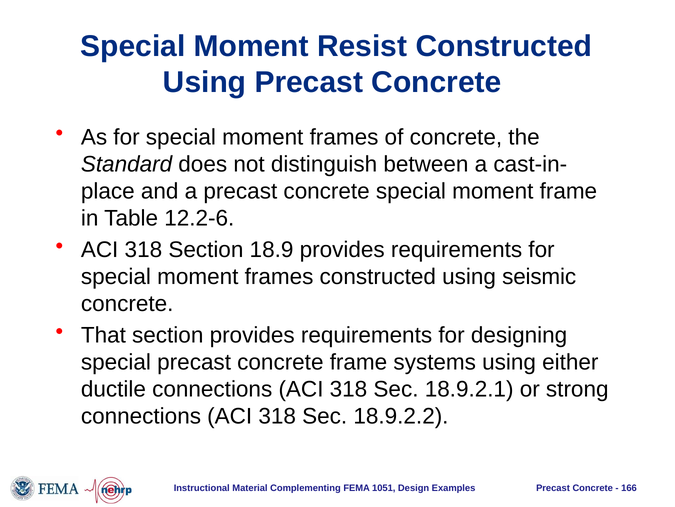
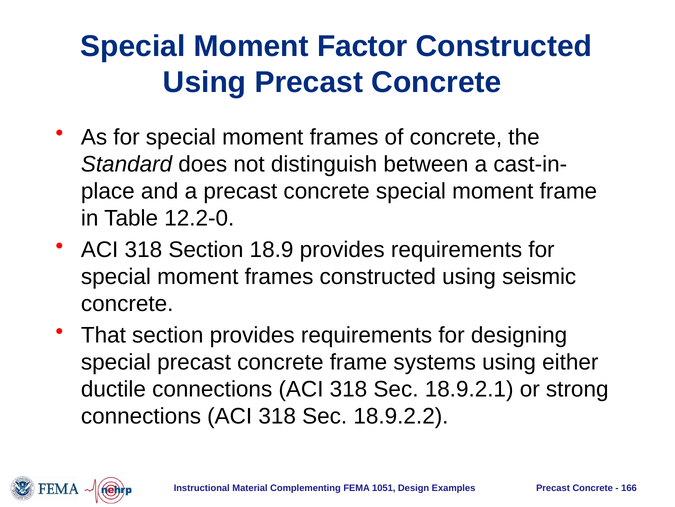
Resist: Resist -> Factor
12.2-6: 12.2-6 -> 12.2-0
